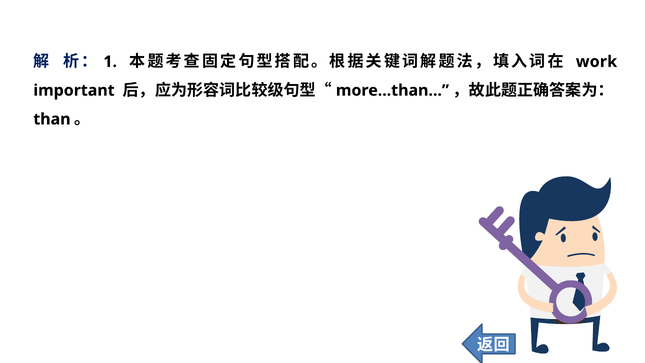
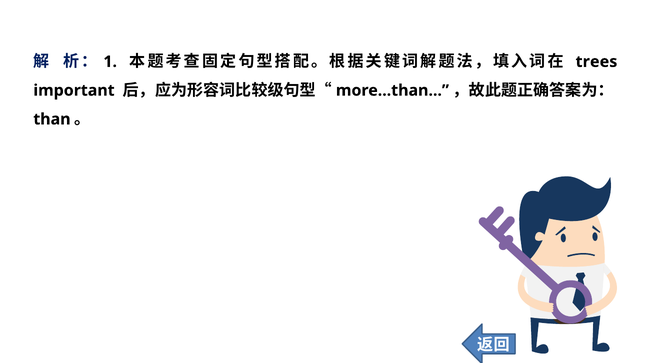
work: work -> trees
